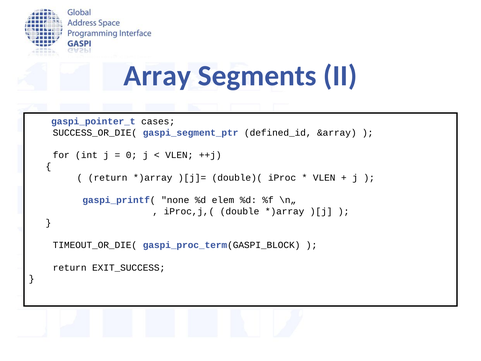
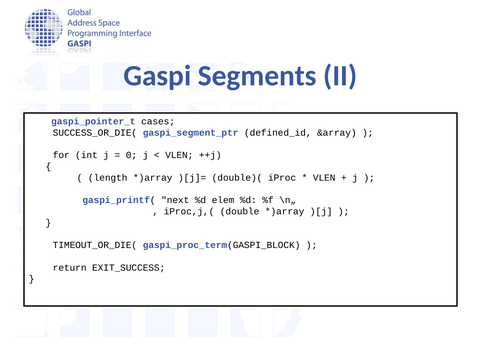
Array: Array -> Gaspi
return at (108, 178): return -> length
none: none -> next
